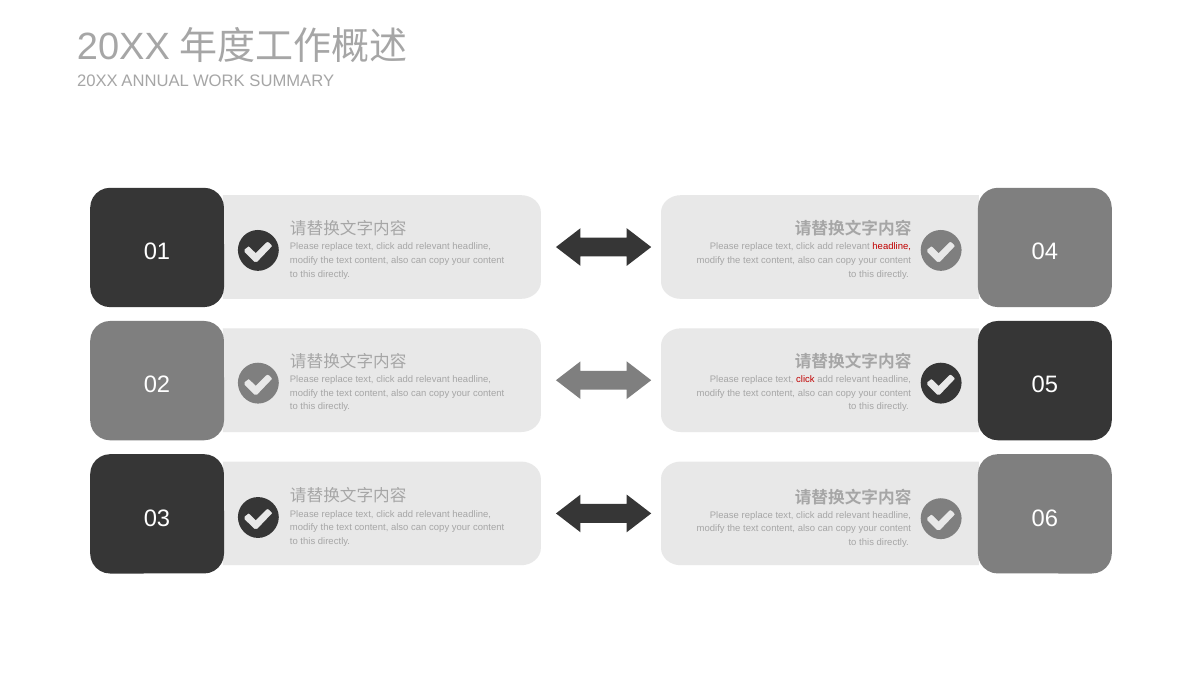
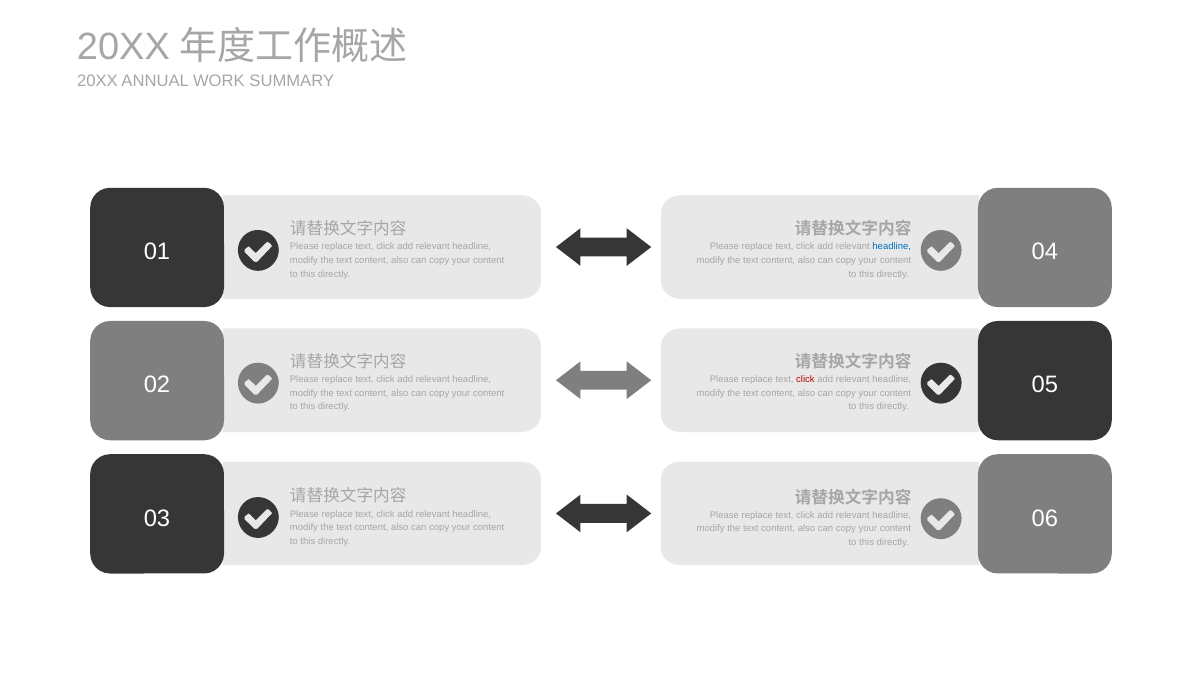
headline at (892, 247) colour: red -> blue
